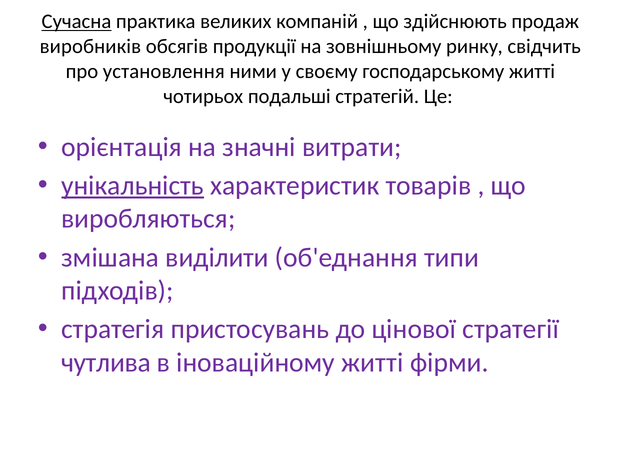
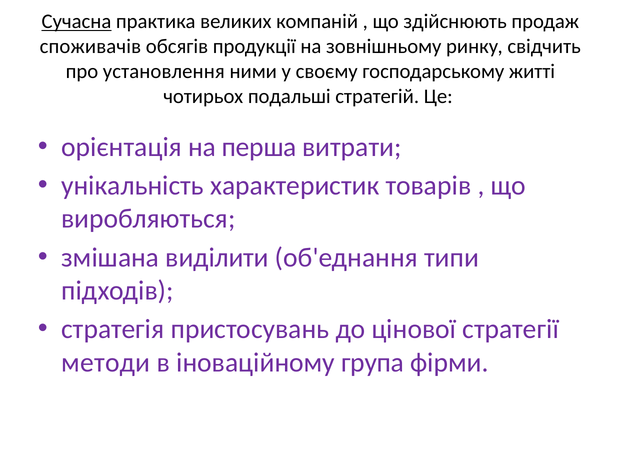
виробників: виробників -> споживачів
значні: значні -> перша
унікальність underline: present -> none
чутлива: чутлива -> методи
іноваційному житті: житті -> група
